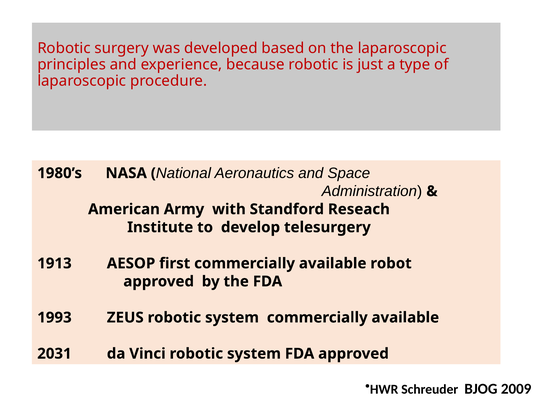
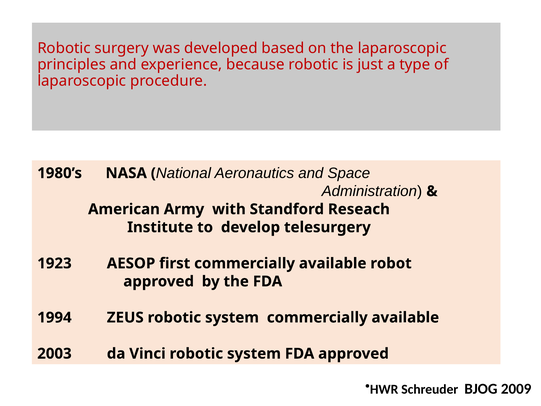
1913: 1913 -> 1923
1993: 1993 -> 1994
2031: 2031 -> 2003
